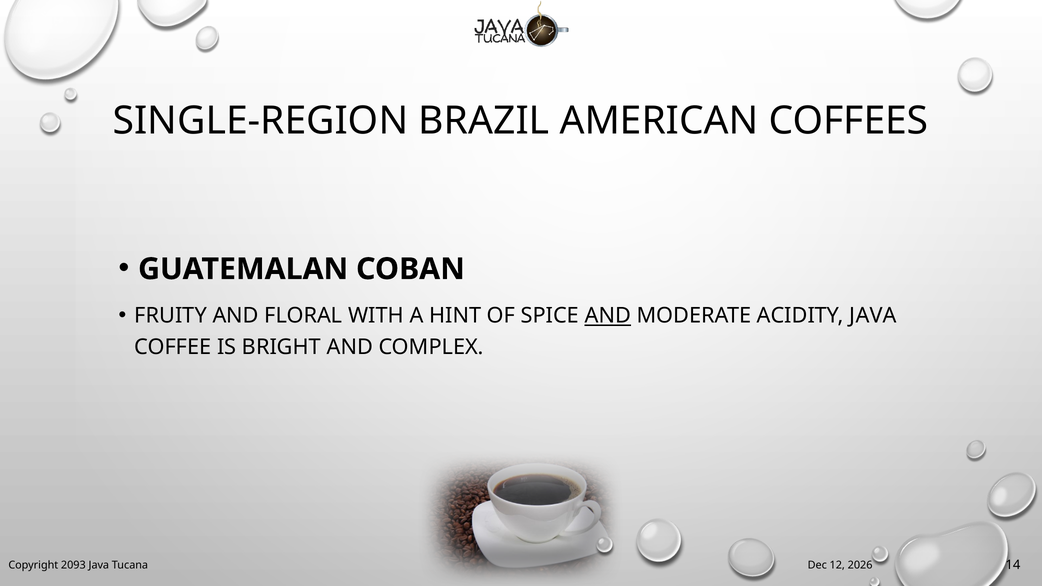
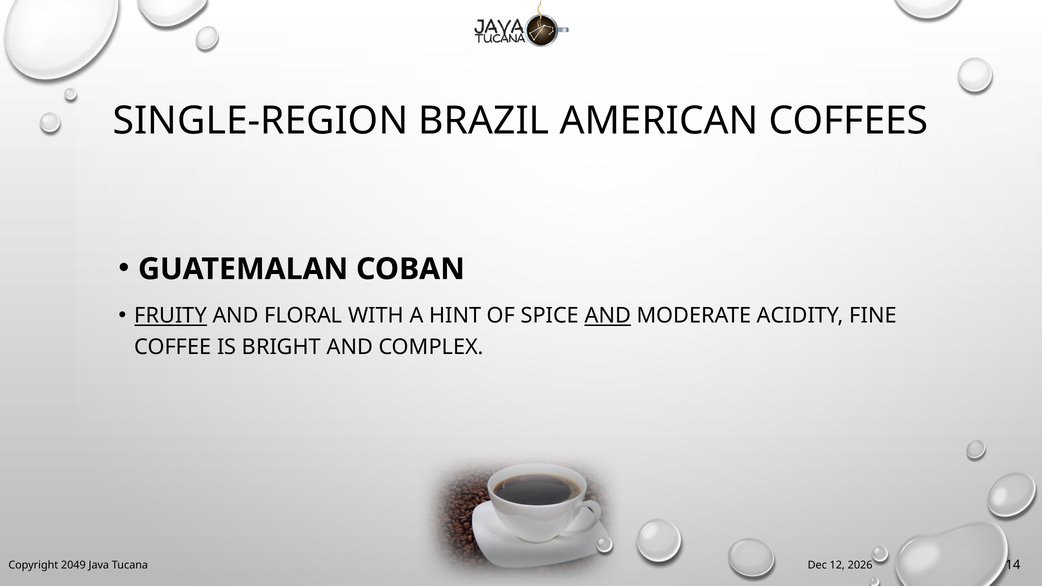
FRUITY underline: none -> present
ACIDITY JAVA: JAVA -> FINE
2093: 2093 -> 2049
